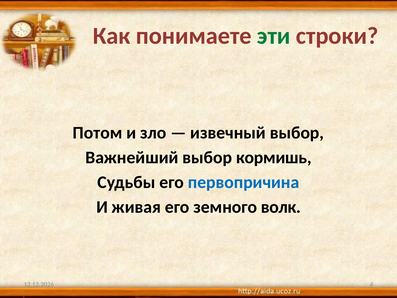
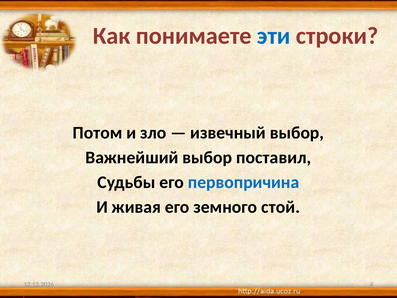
эти colour: green -> blue
кормишь: кормишь -> поставил
волк: волк -> стой
